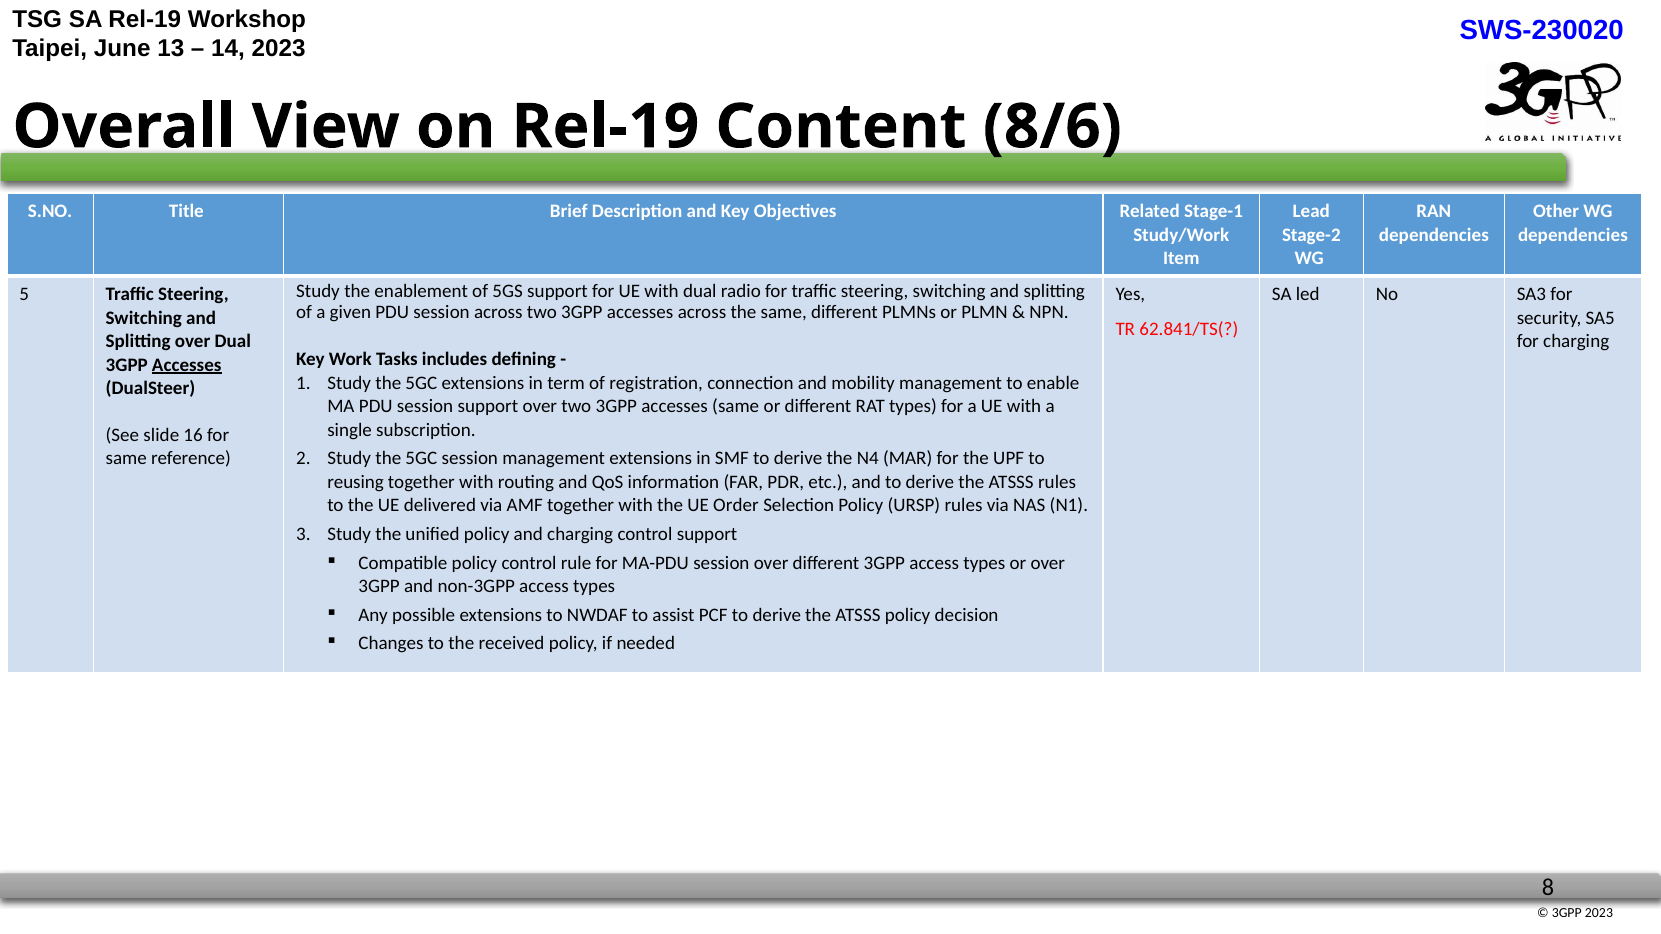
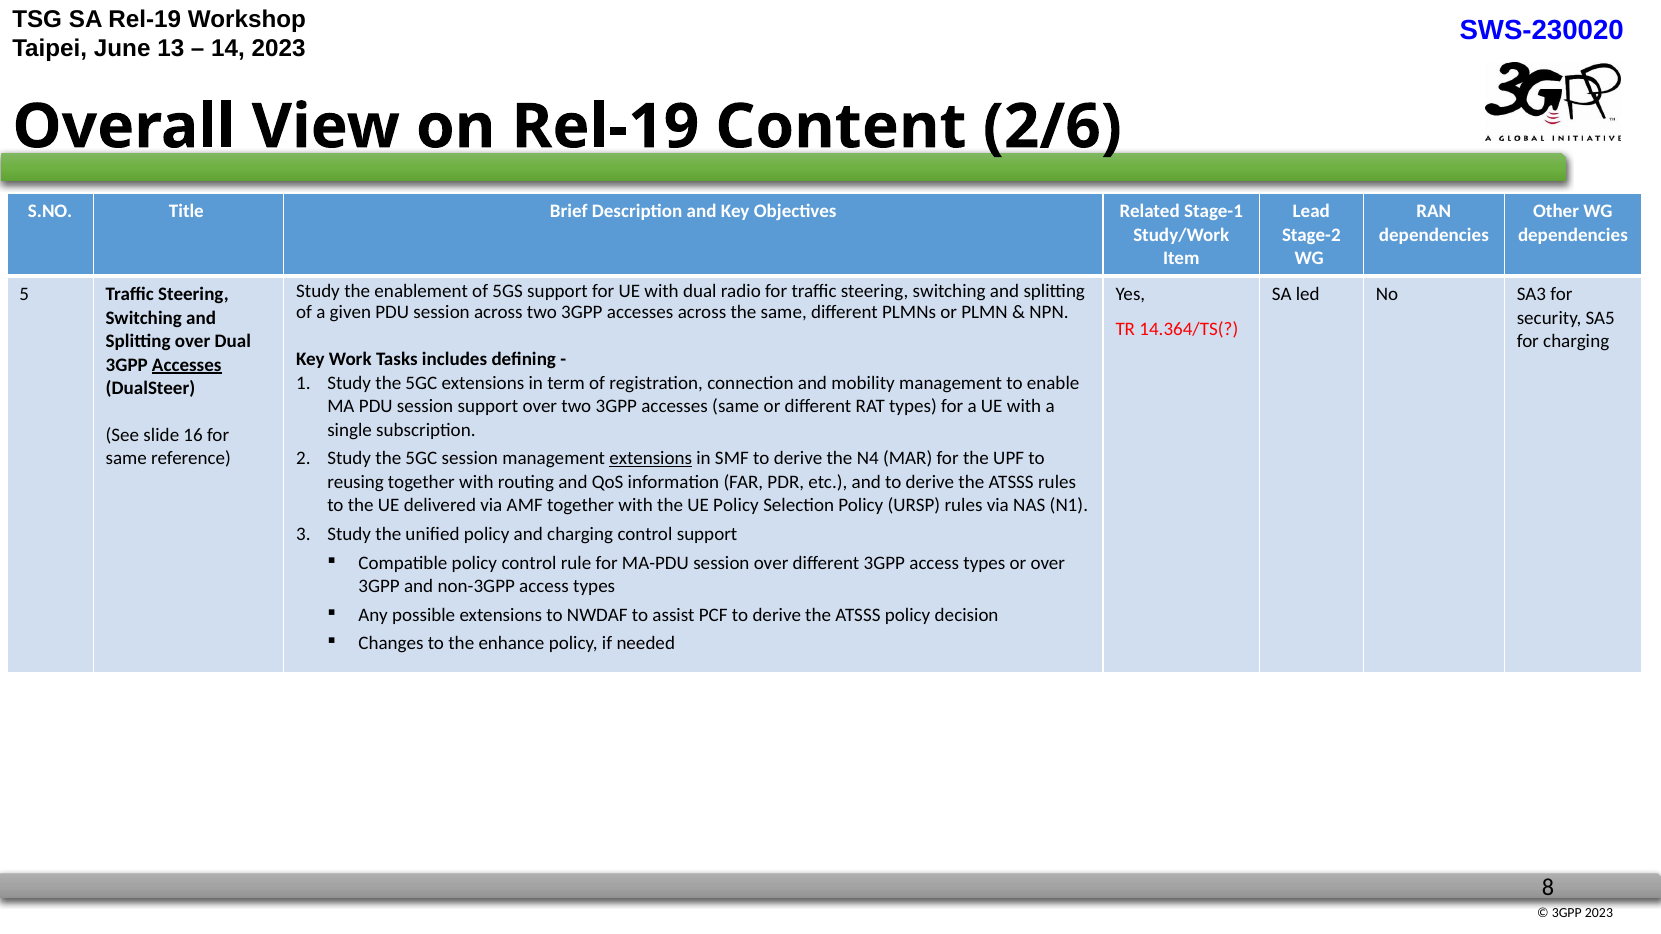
8/6: 8/6 -> 2/6
62.841/TS(: 62.841/TS( -> 14.364/TS(
extensions at (651, 459) underline: none -> present
UE Order: Order -> Policy
received: received -> enhance
